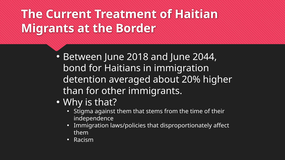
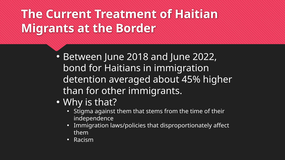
2044: 2044 -> 2022
20%: 20% -> 45%
